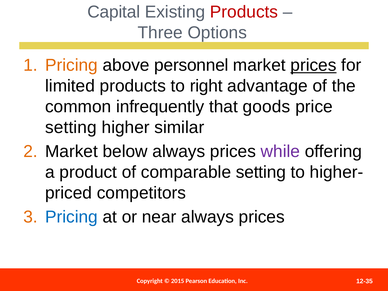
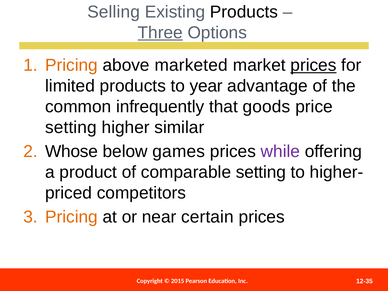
Capital: Capital -> Selling
Products at (244, 12) colour: red -> black
Three underline: none -> present
personnel: personnel -> marketed
right: right -> year
Market at (71, 151): Market -> Whose
below always: always -> games
Pricing at (71, 217) colour: blue -> orange
near always: always -> certain
